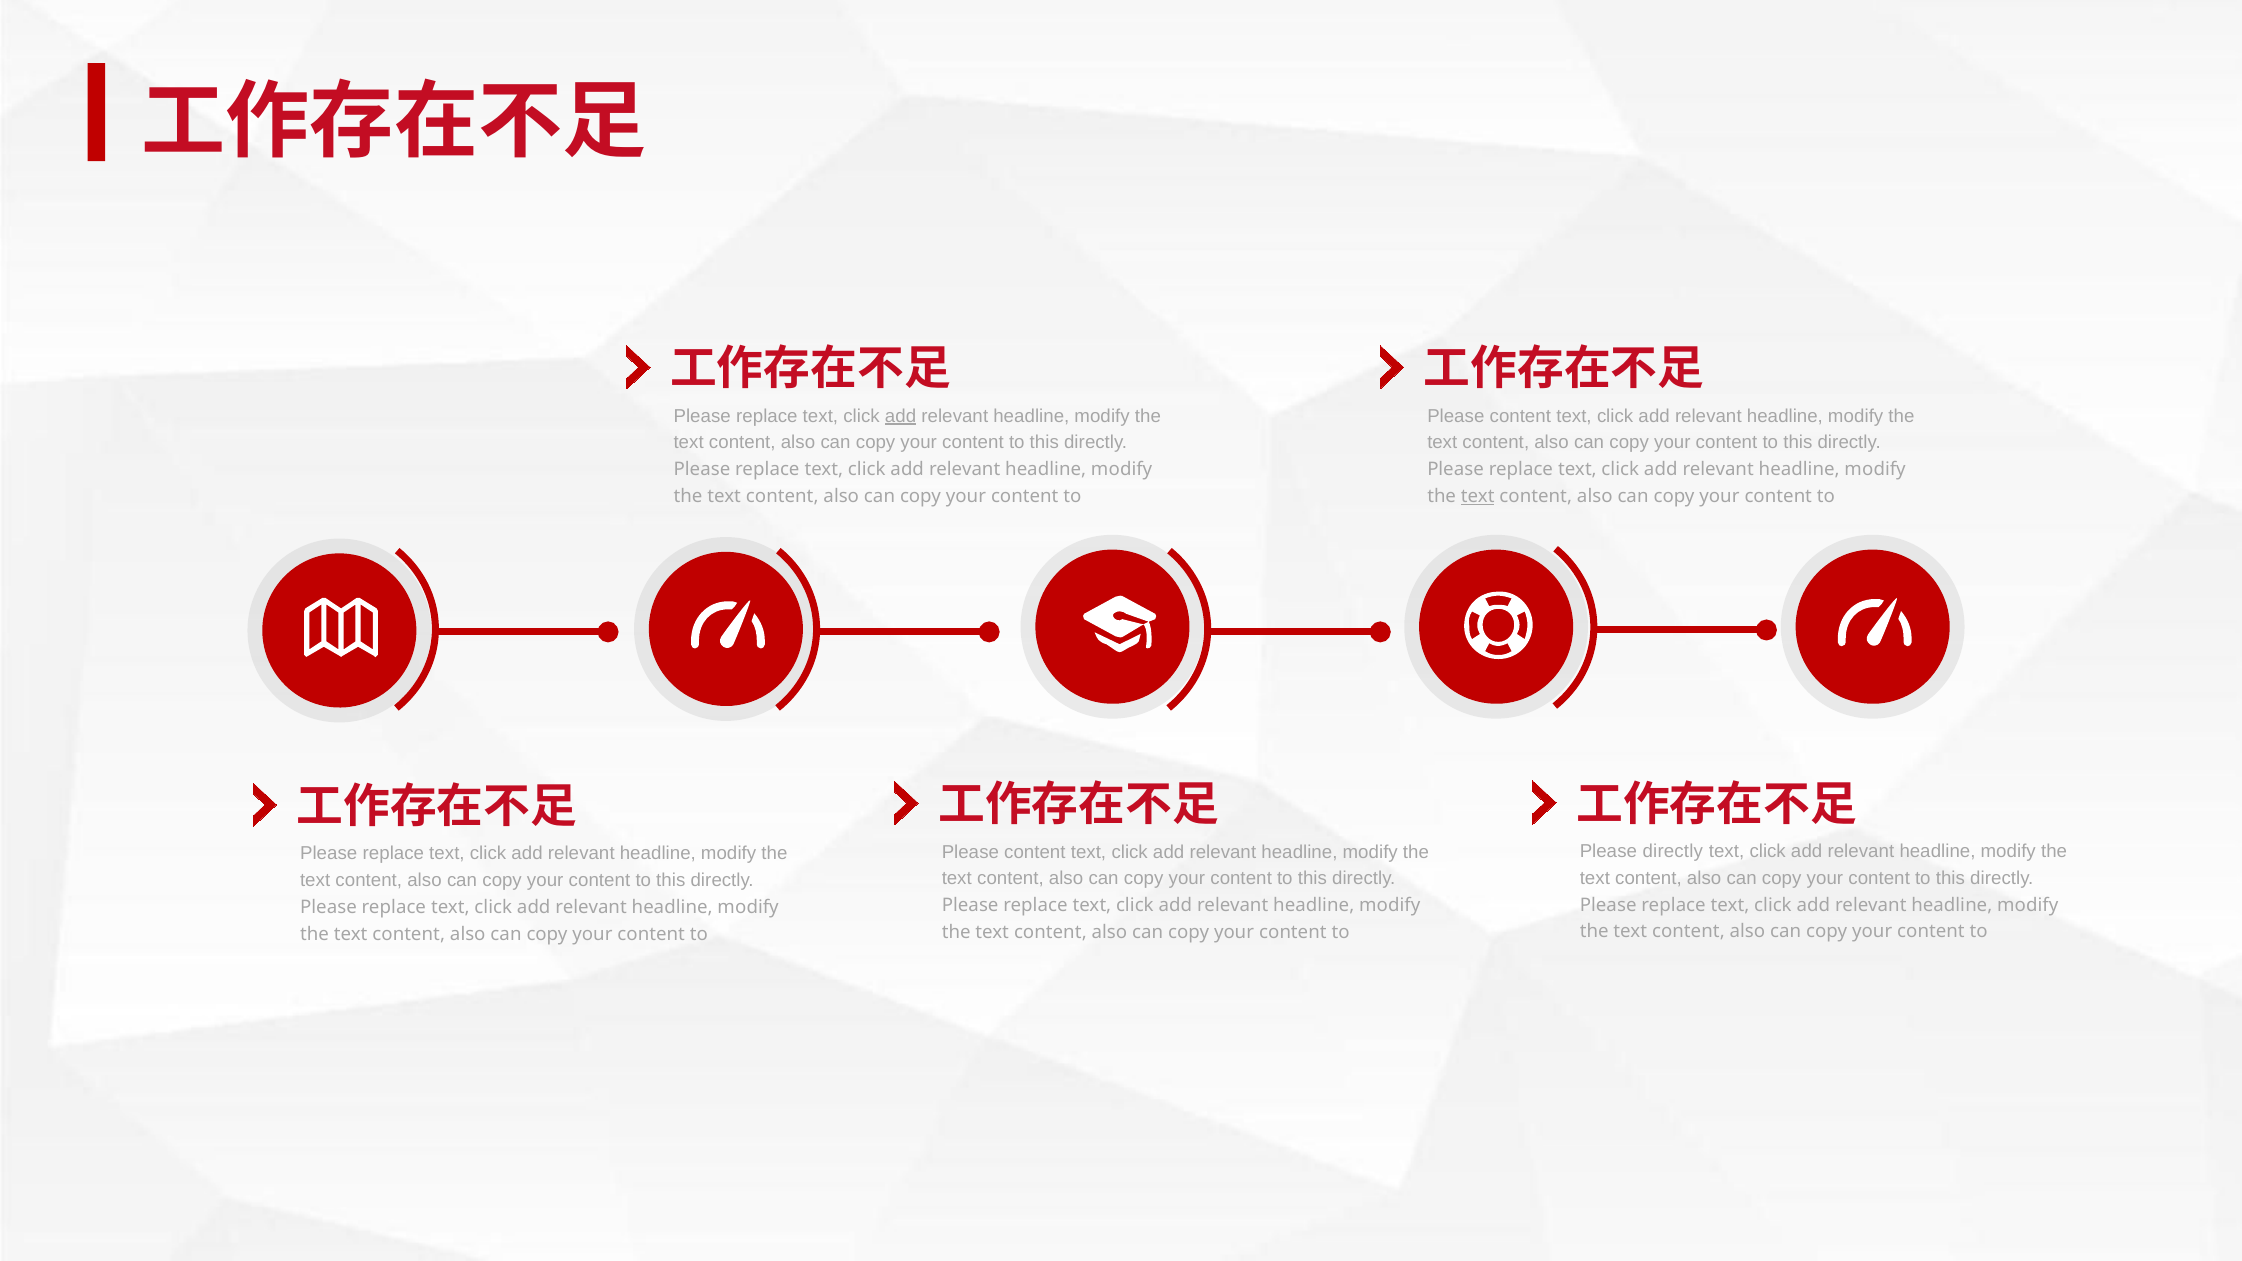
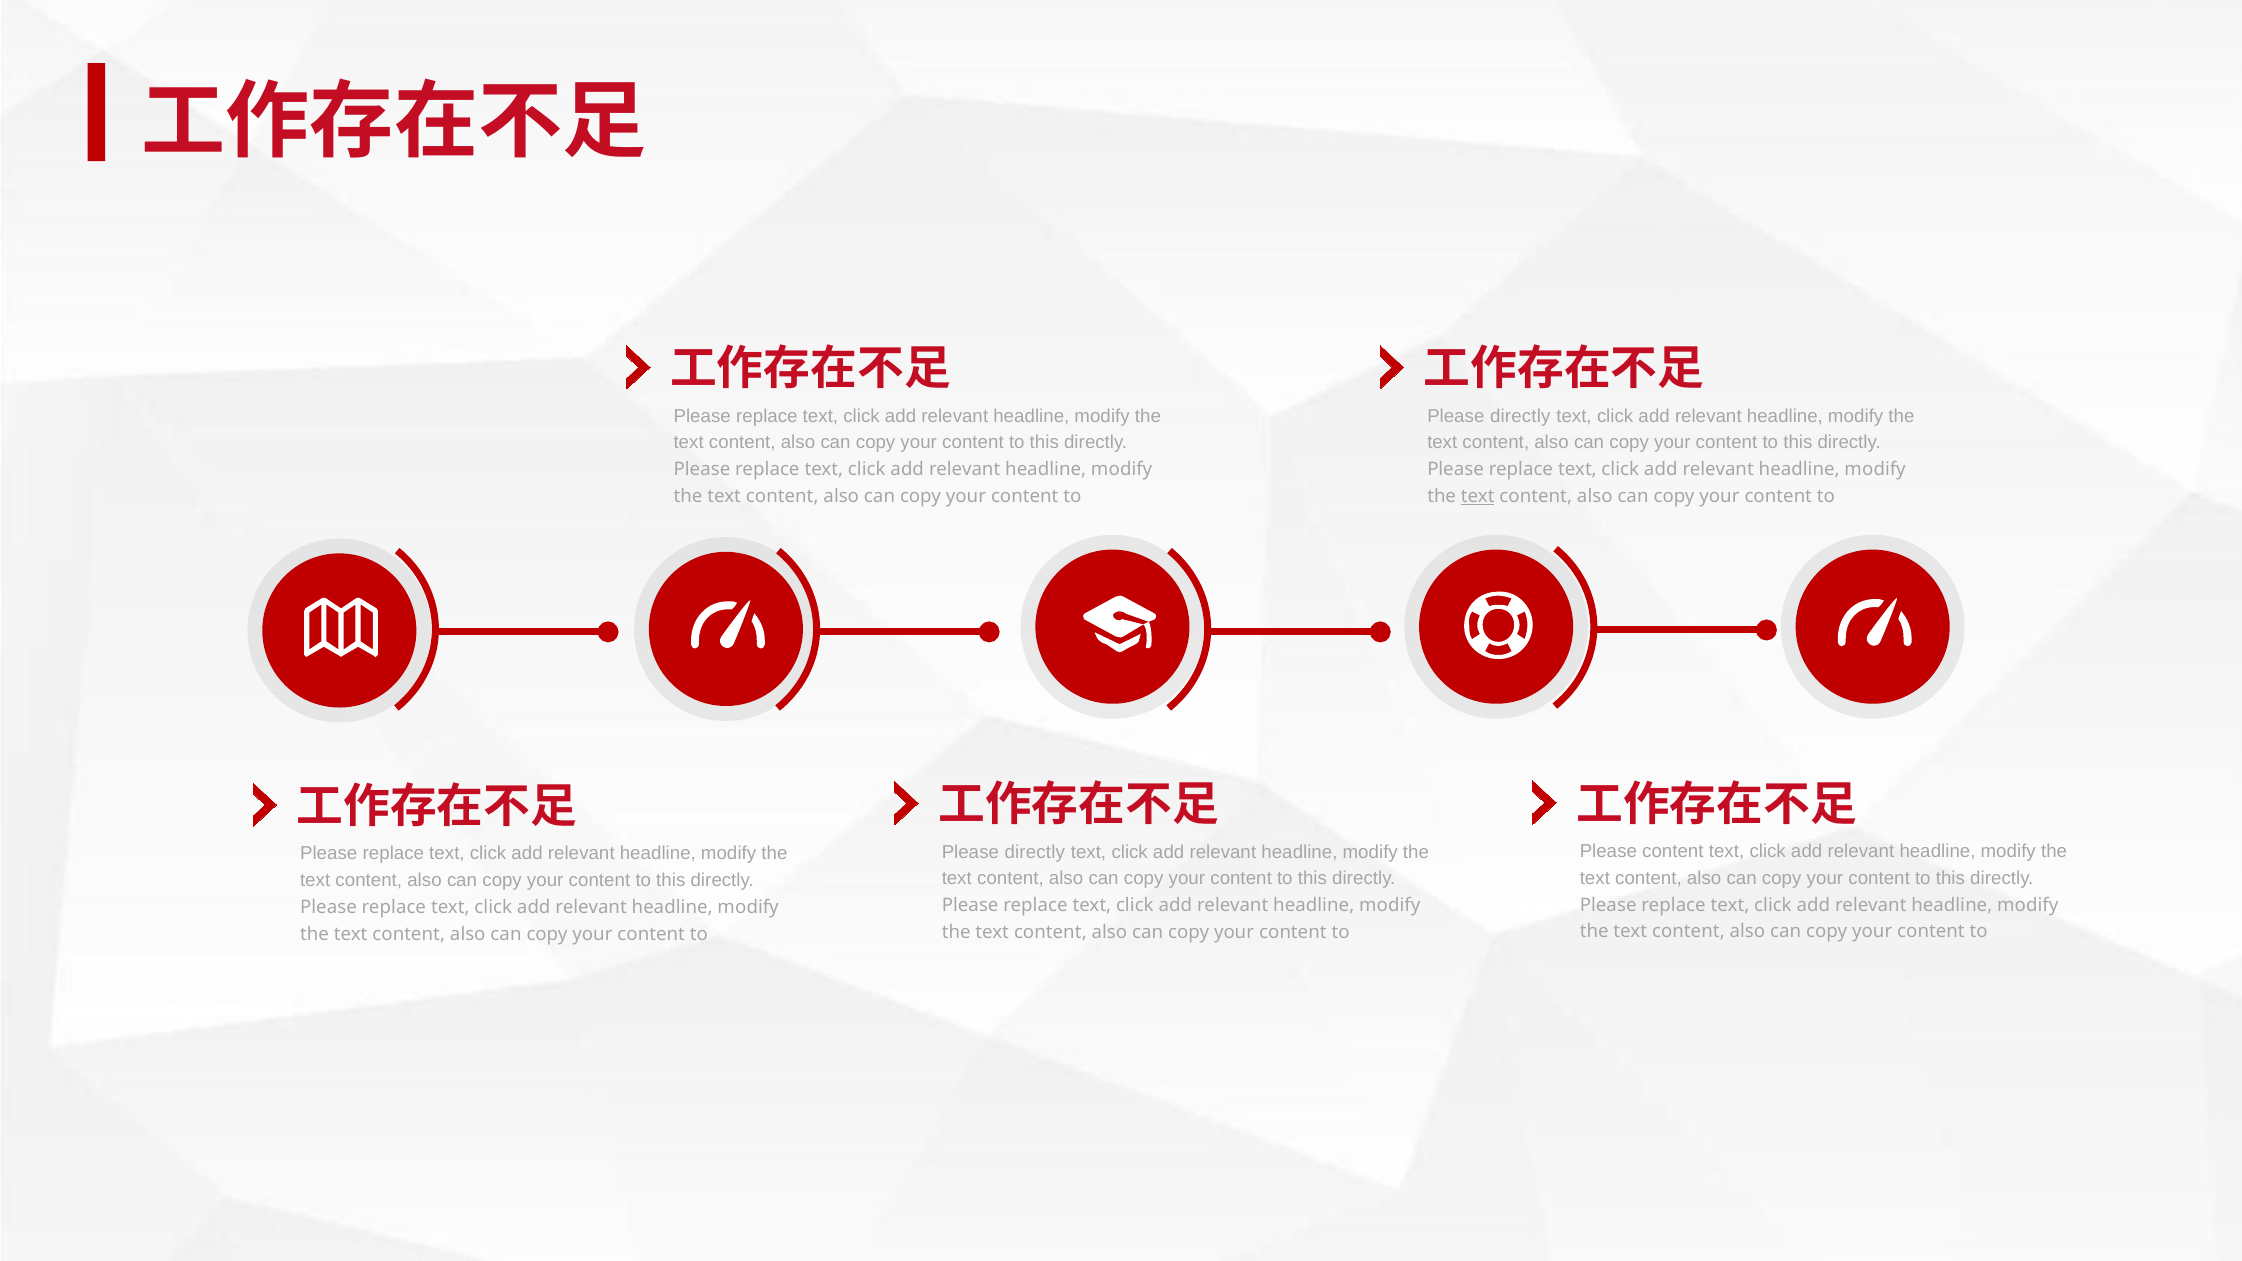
add at (900, 416) underline: present -> none
content at (1520, 416): content -> directly
Please directly: directly -> content
content at (1035, 852): content -> directly
